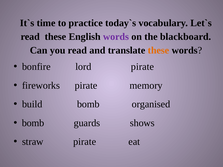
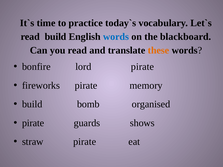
read these: these -> build
words at (116, 37) colour: purple -> blue
bomb at (33, 123): bomb -> pirate
